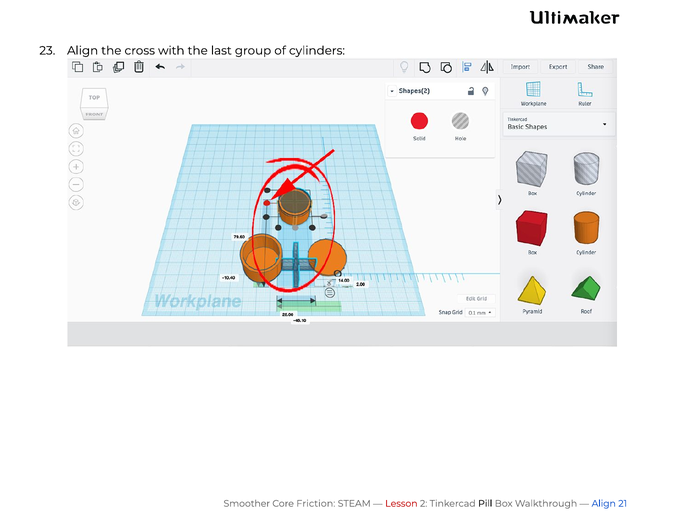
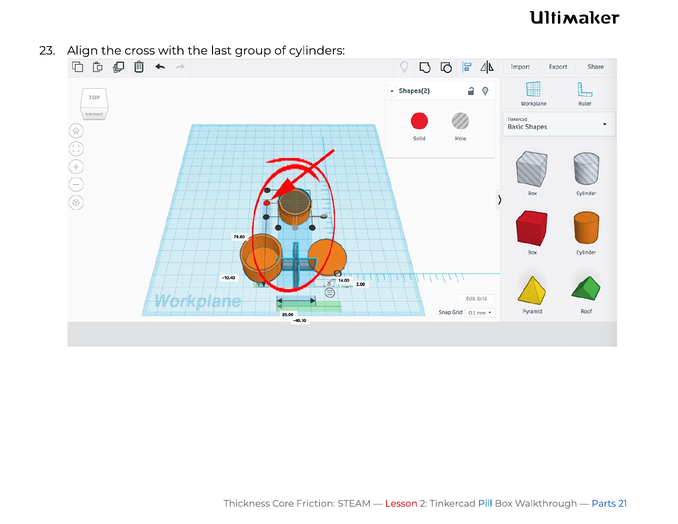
Smoother: Smoother -> Thickness
Pill colour: black -> blue
Align at (604, 503): Align -> Parts
